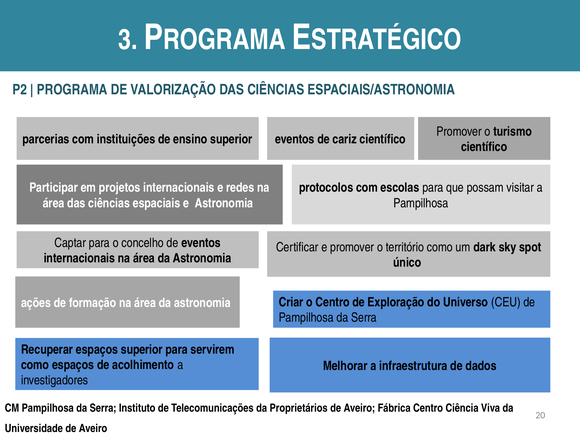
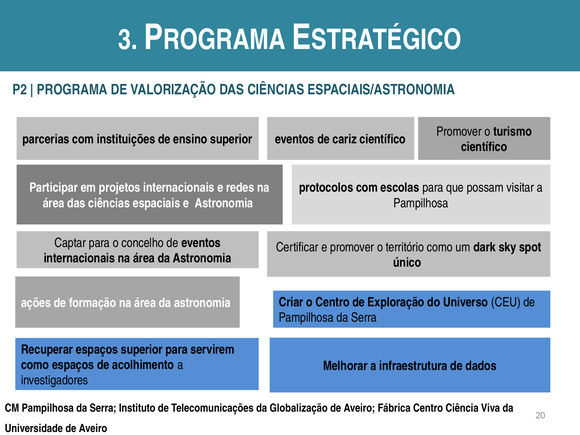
Proprietários: Proprietários -> Globalização
